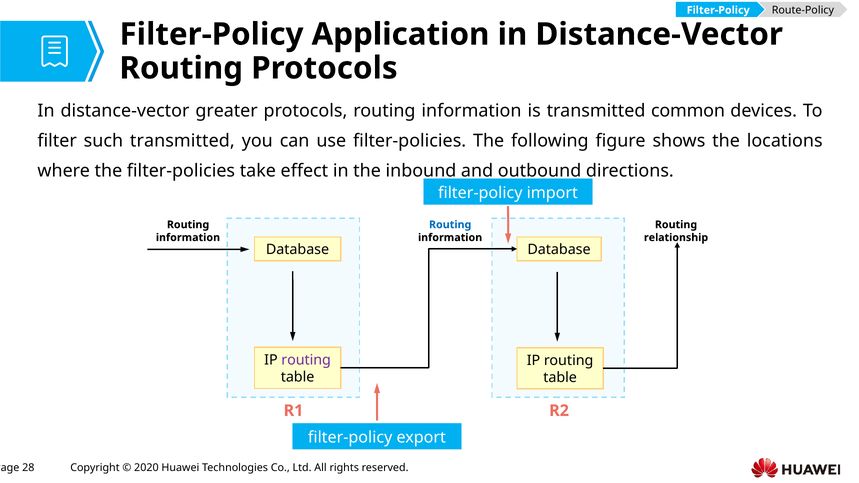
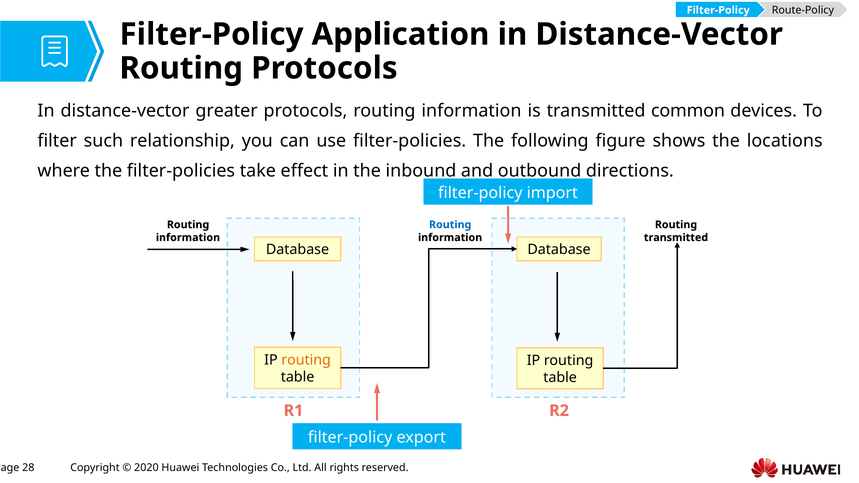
such transmitted: transmitted -> relationship
relationship at (676, 238): relationship -> transmitted
routing at (306, 360) colour: purple -> orange
